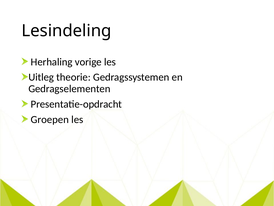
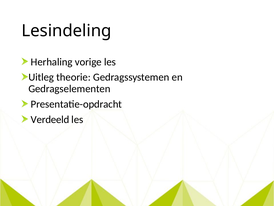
Groepen: Groepen -> Verdeeld
